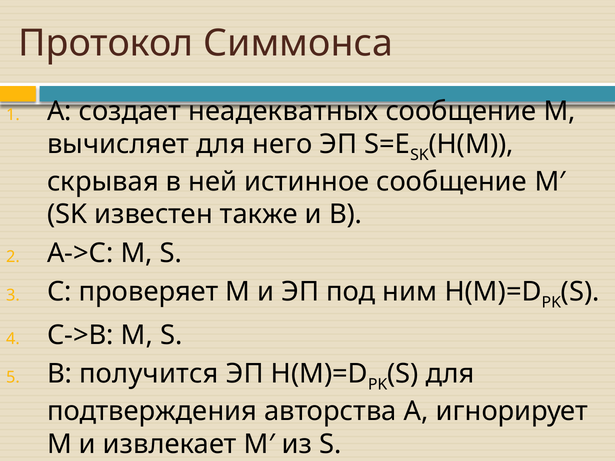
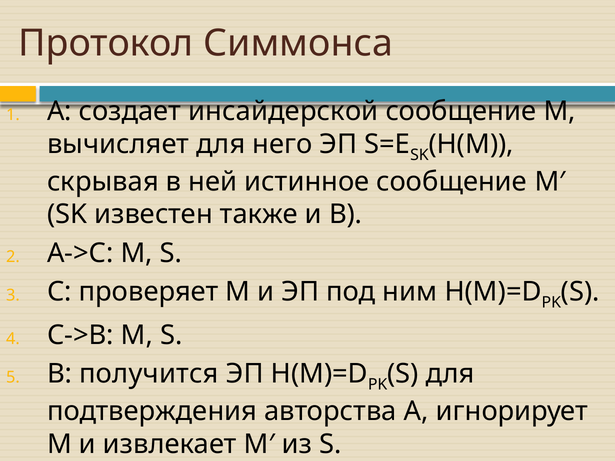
неадекватных: неадекватных -> инсайдерской
